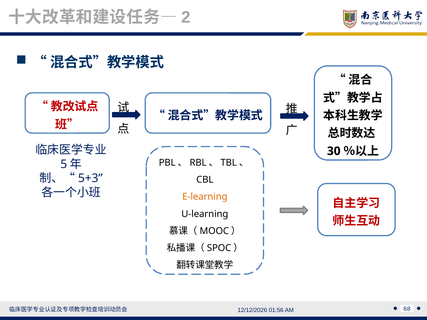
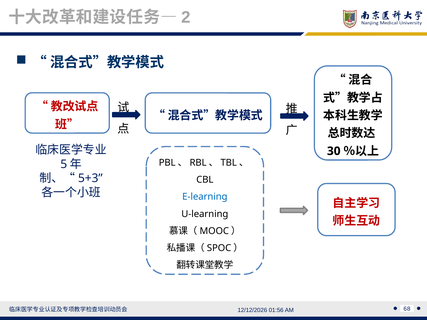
E-learning colour: orange -> blue
